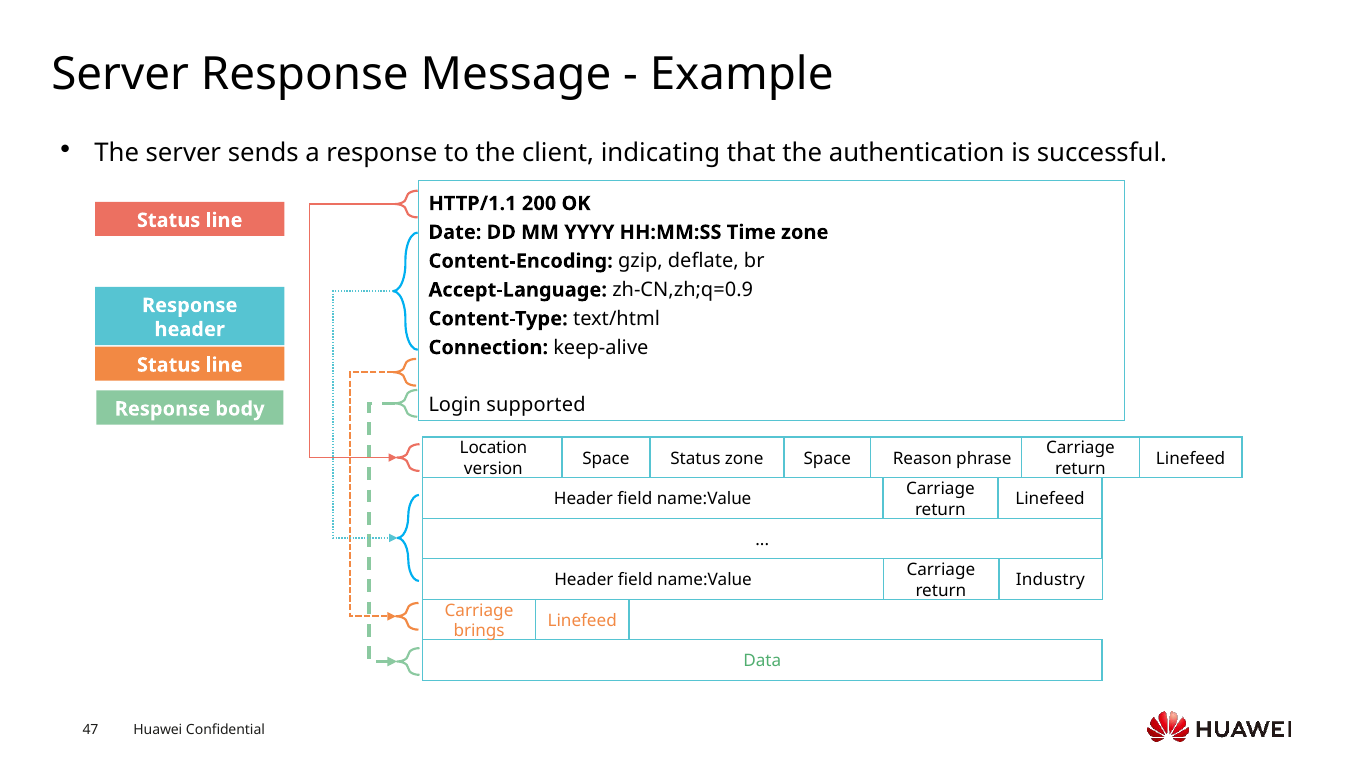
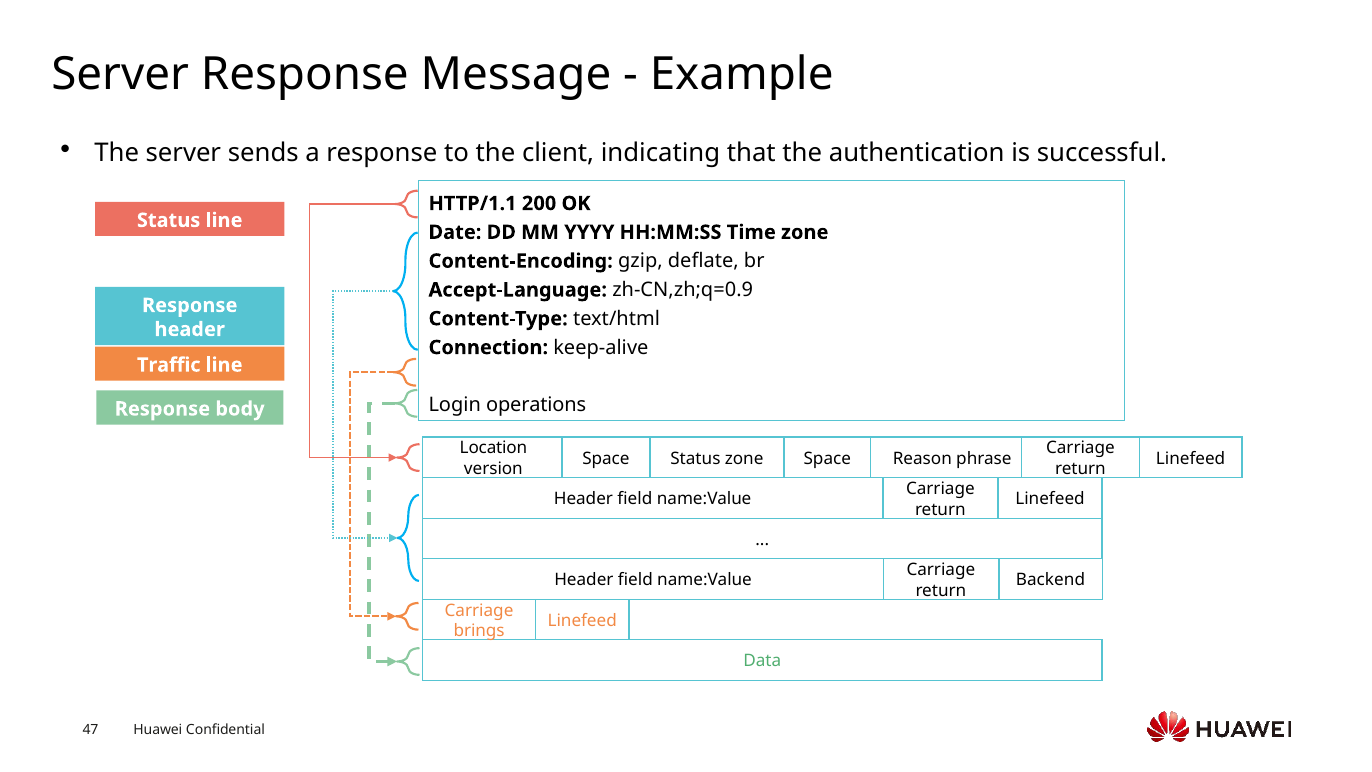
Status at (169, 365): Status -> Traffic
supported: supported -> operations
Industry: Industry -> Backend
